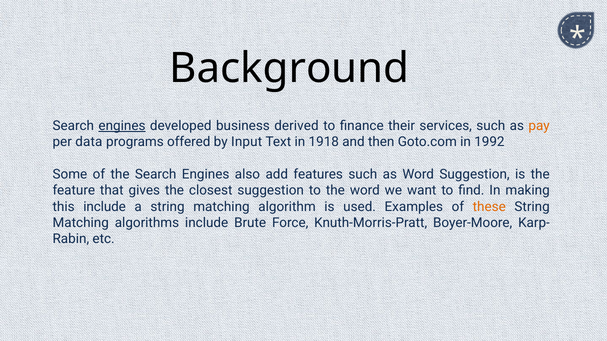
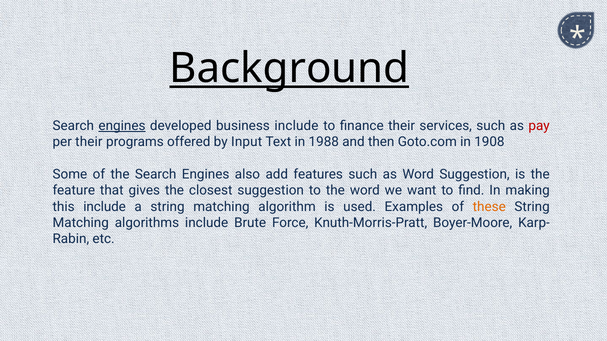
Background underline: none -> present
business derived: derived -> include
pay colour: orange -> red
per data: data -> their
1918: 1918 -> 1988
1992: 1992 -> 1908
